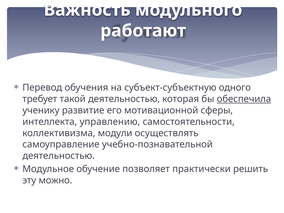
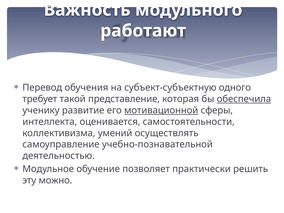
такой деятельностью: деятельностью -> представление
мотивационной underline: none -> present
управлению: управлению -> оценивается
модули: модули -> умений
